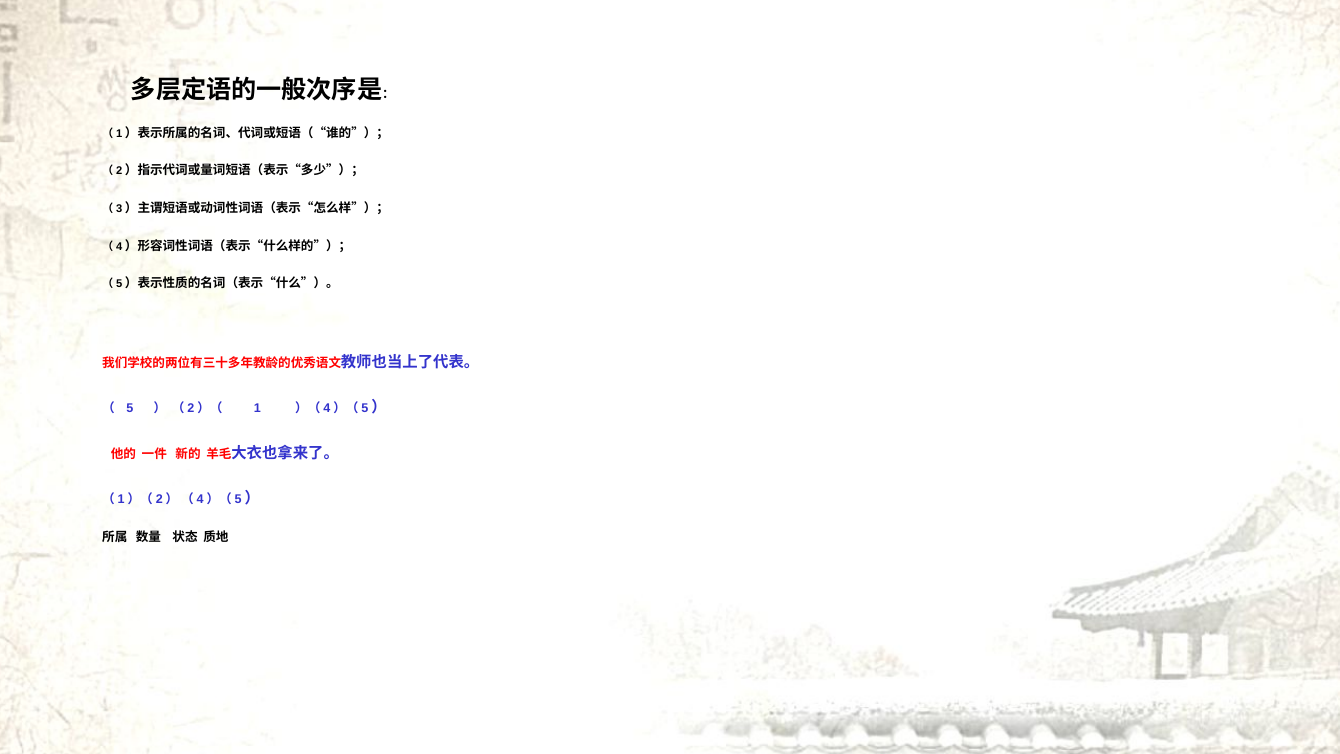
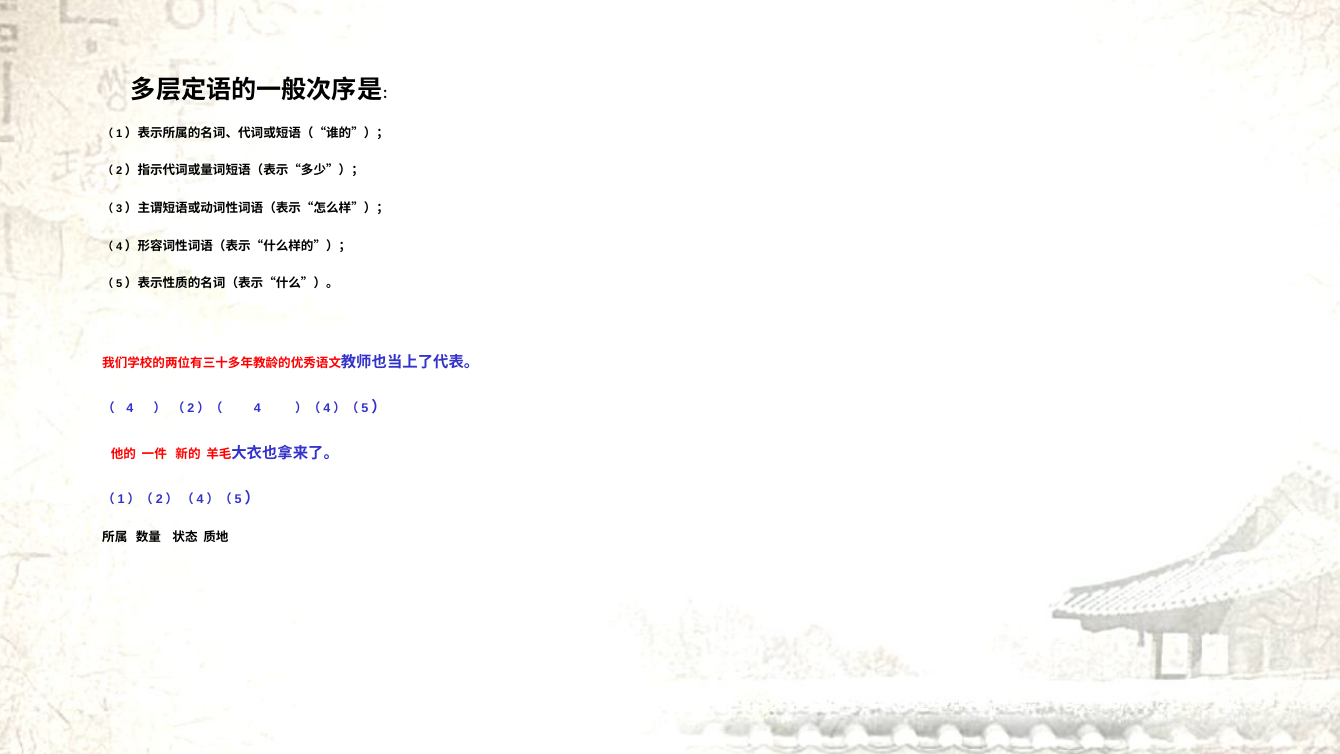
5 at (130, 408): 5 -> 4
（2）（ 1: 1 -> 4
